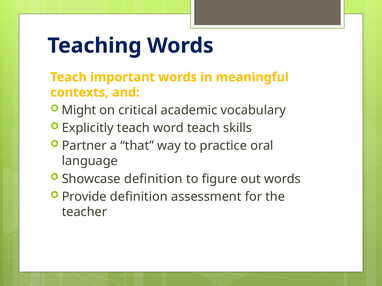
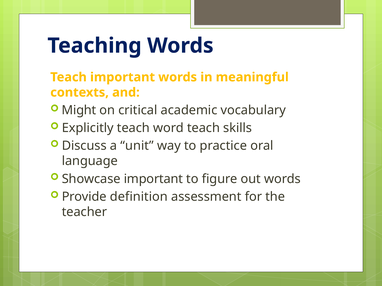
Partner: Partner -> Discuss
that: that -> unit
Showcase definition: definition -> important
